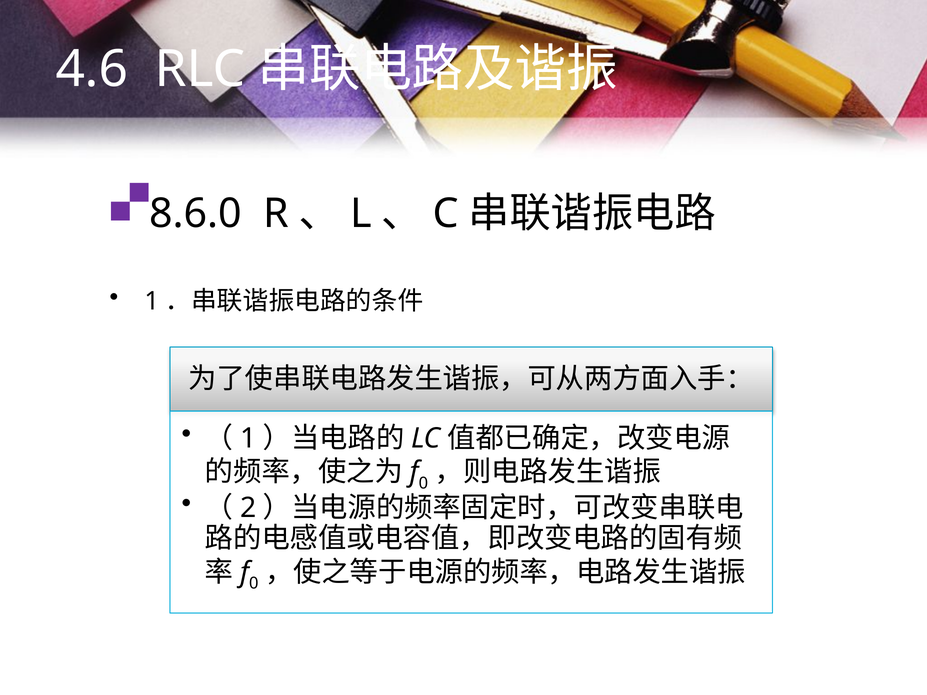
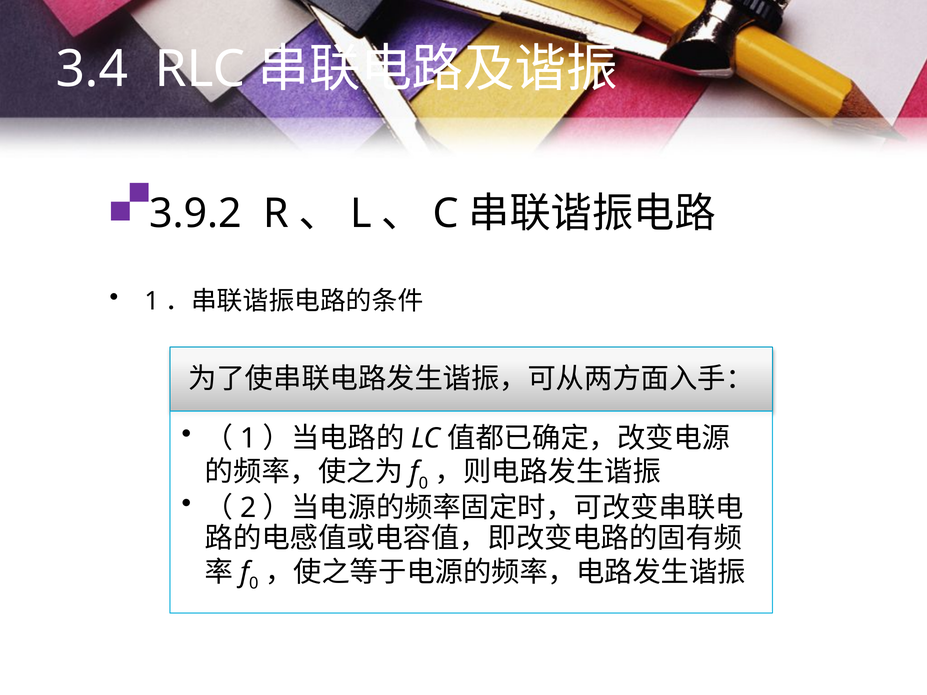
4.6: 4.6 -> 3.4
8.6.0: 8.6.0 -> 3.9.2
